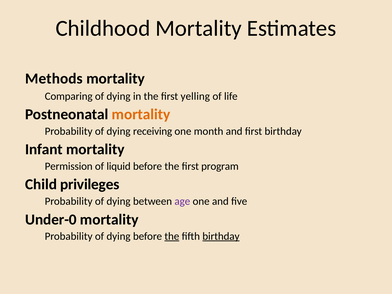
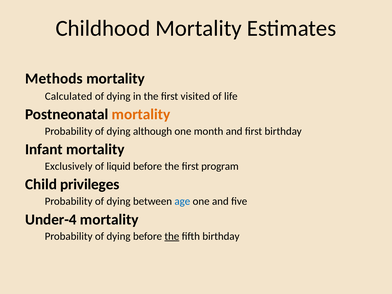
Comparing: Comparing -> Calculated
yelling: yelling -> visited
receiving: receiving -> although
Permission: Permission -> Exclusively
age colour: purple -> blue
Under-0: Under-0 -> Under-4
birthday at (221, 236) underline: present -> none
